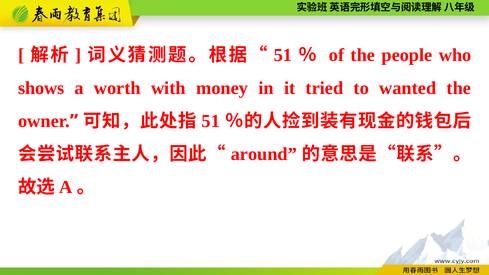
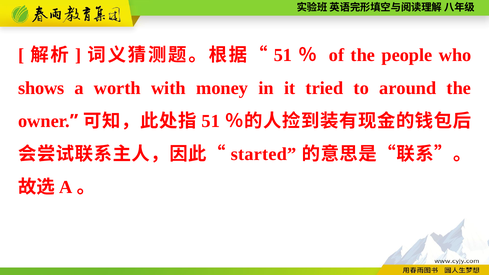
wanted: wanted -> around
around: around -> started
